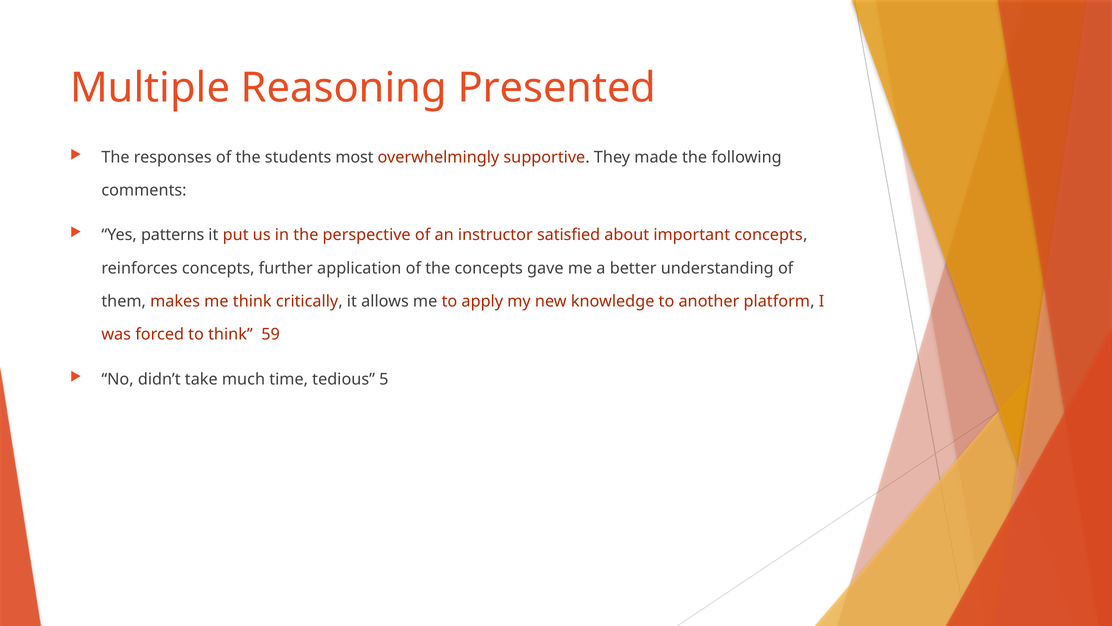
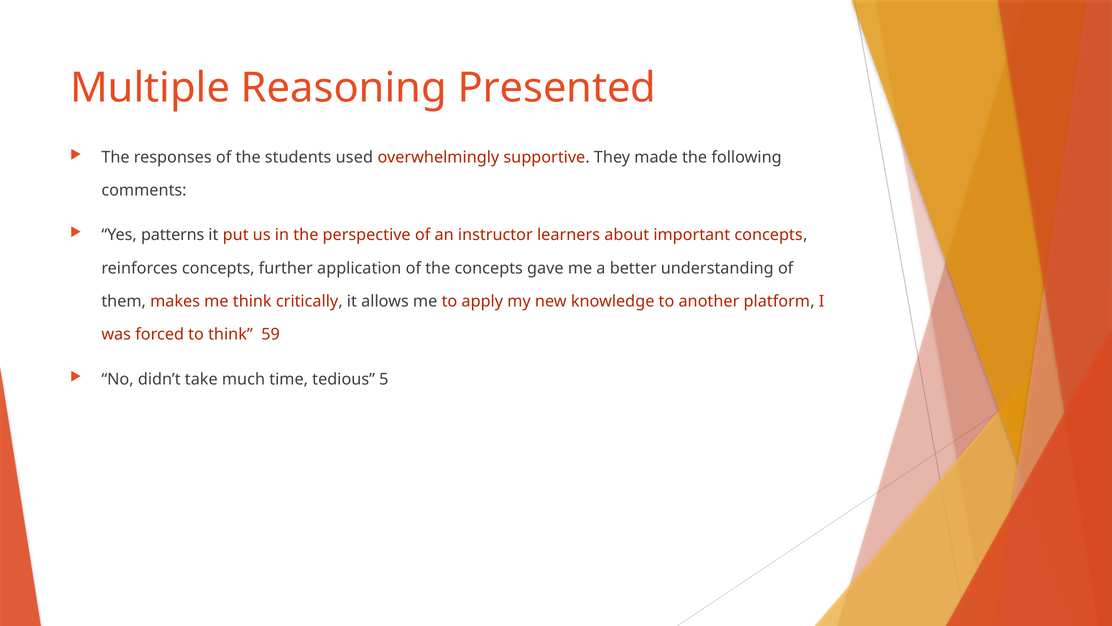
most: most -> used
satisfied: satisfied -> learners
